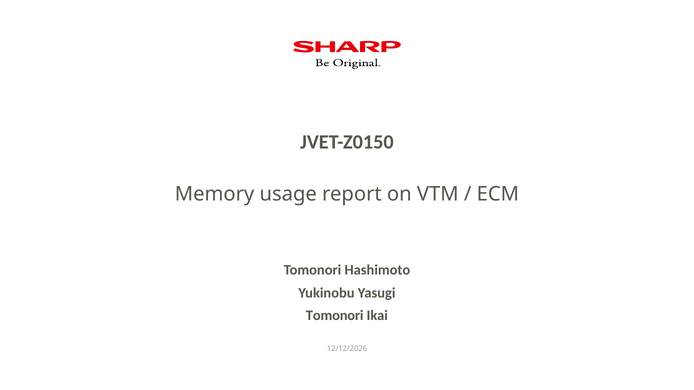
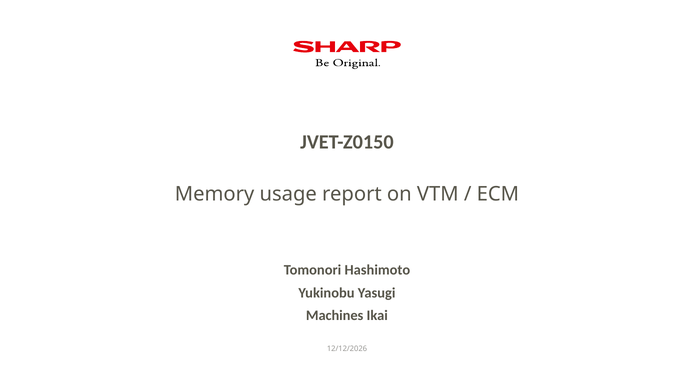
Tomonori at (335, 316): Tomonori -> Machines
